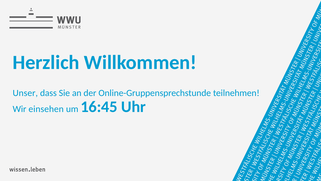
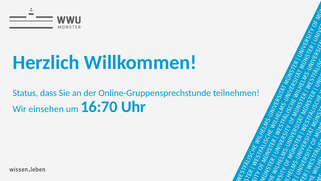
Unser: Unser -> Status
16:45: 16:45 -> 16:70
